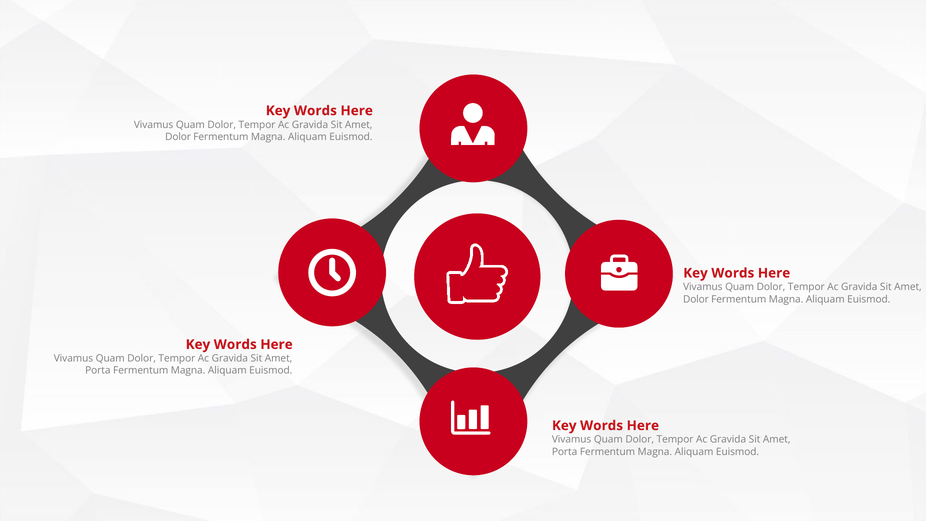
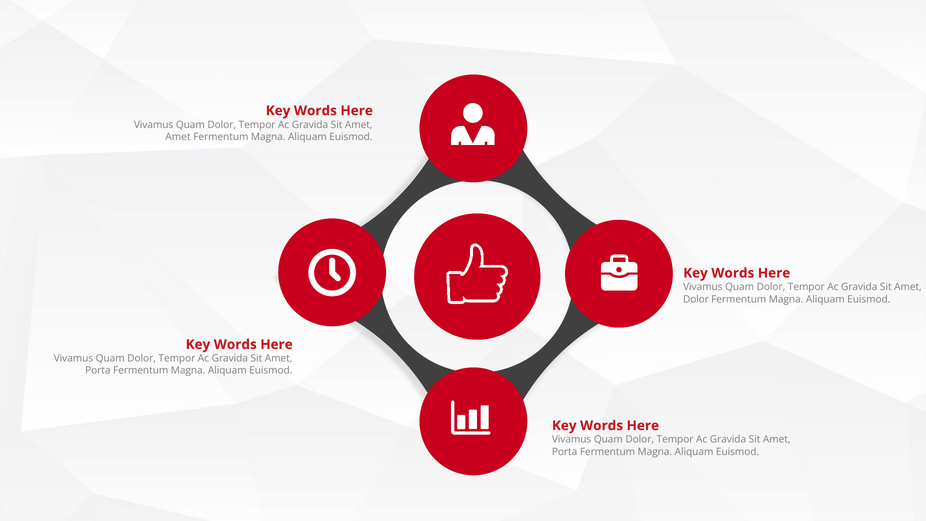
Dolor at (178, 137): Dolor -> Amet
